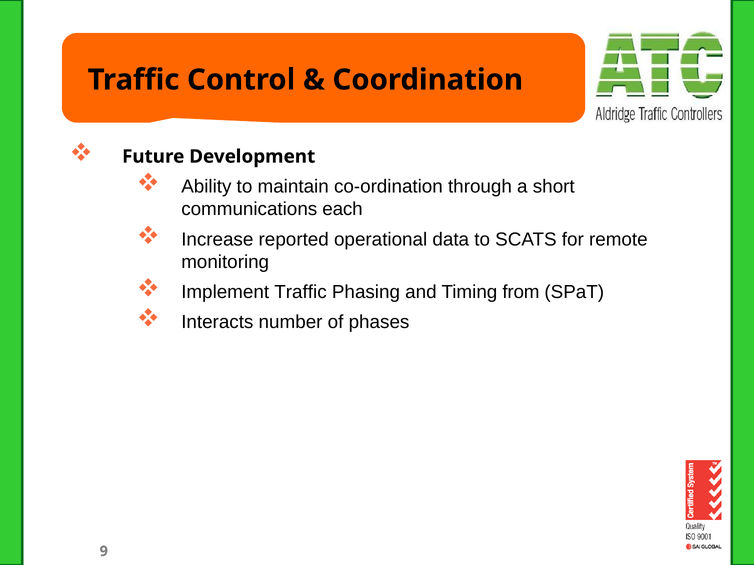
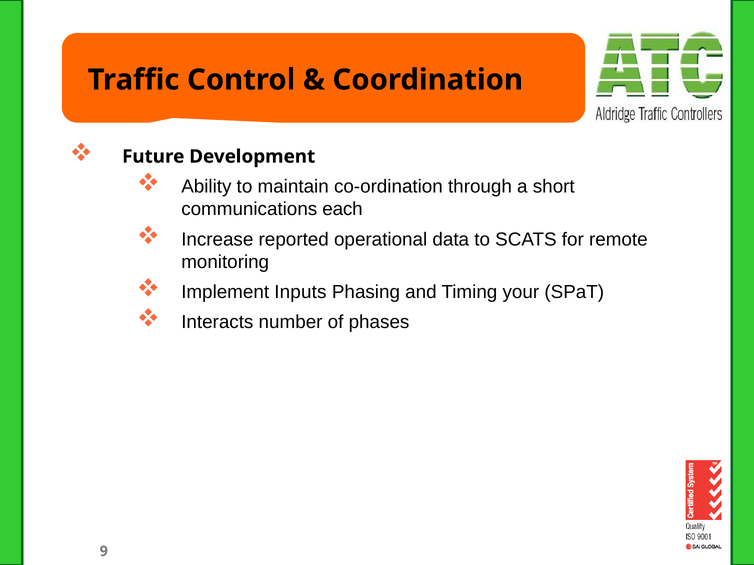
Implement Traffic: Traffic -> Inputs
from: from -> your
